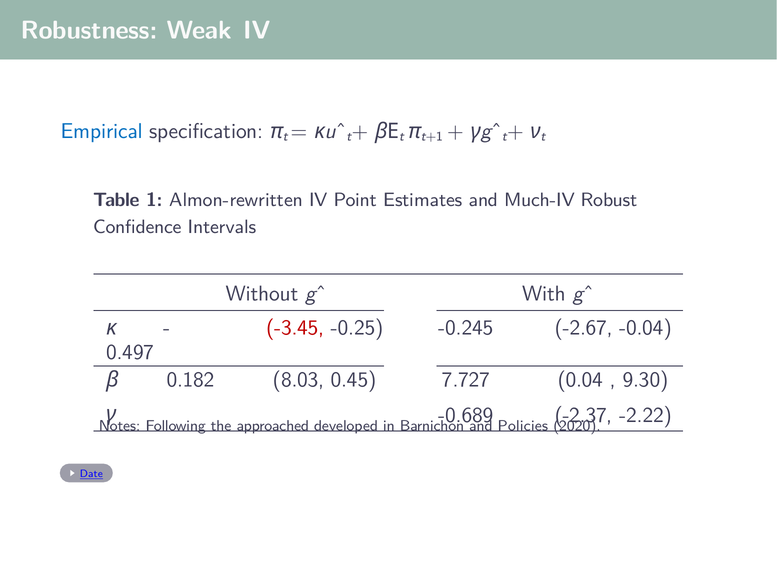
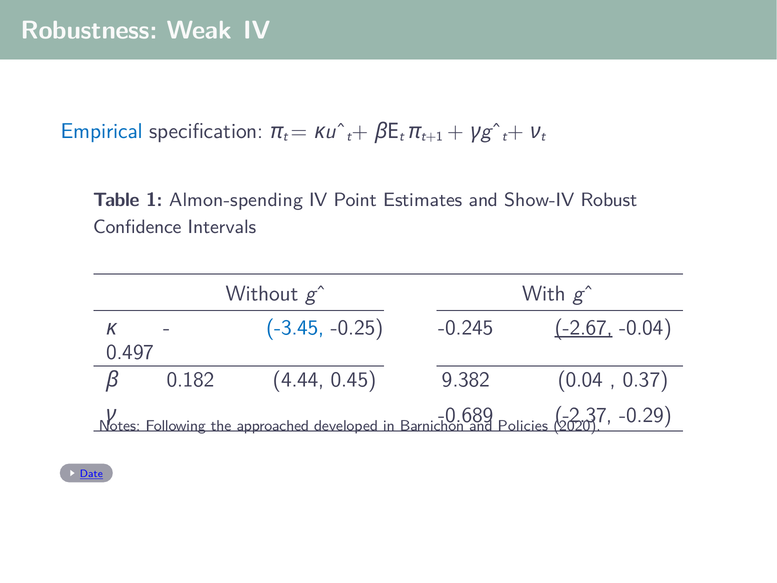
Almon-rewritten: Almon-rewritten -> Almon-spending
Much-IV: Much-IV -> Show-IV
-3.45 colour: red -> blue
-2.67 underline: none -> present
8.03: 8.03 -> 4.44
7.727: 7.727 -> 9.382
9.30: 9.30 -> 0.37
-2.22: -2.22 -> -0.29
